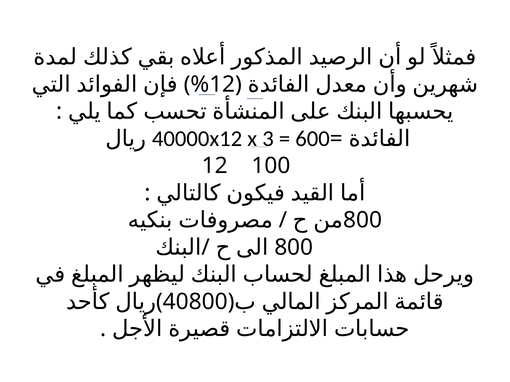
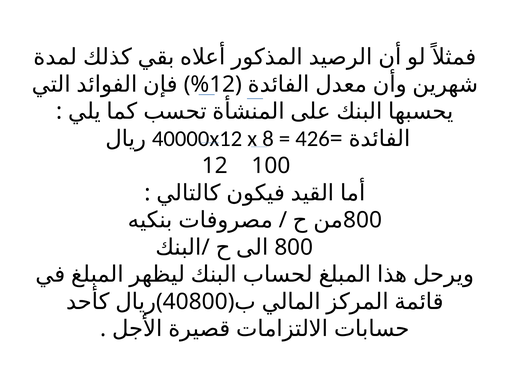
3: 3 -> 8
600: 600 -> 426
